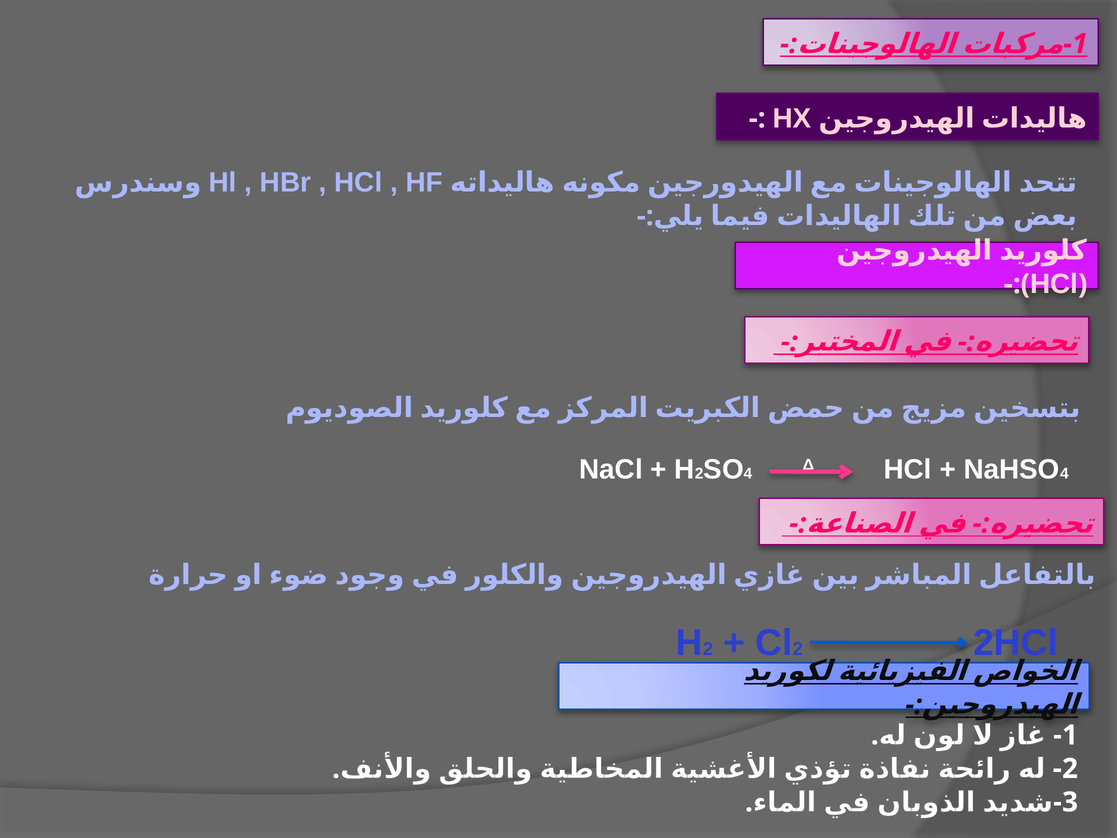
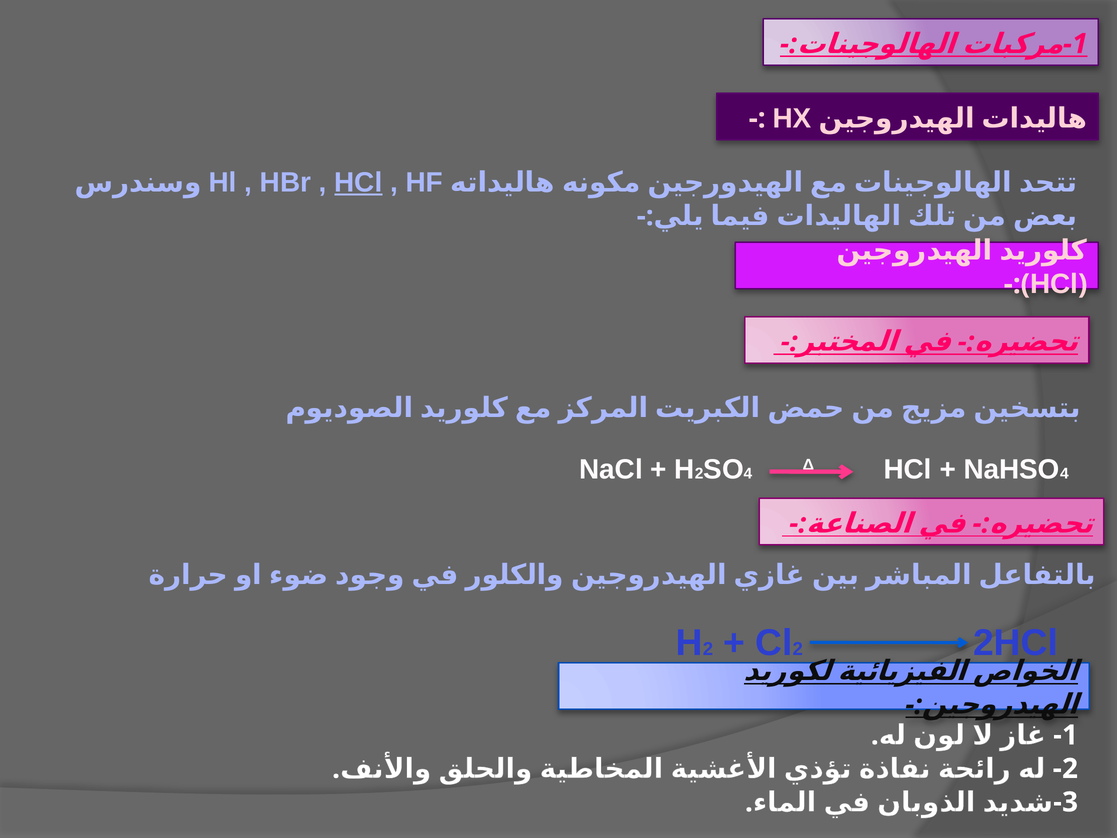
HCl at (358, 182) underline: none -> present
